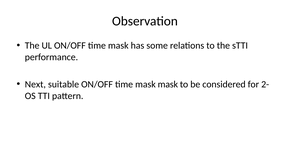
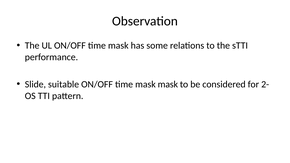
Next: Next -> Slide
